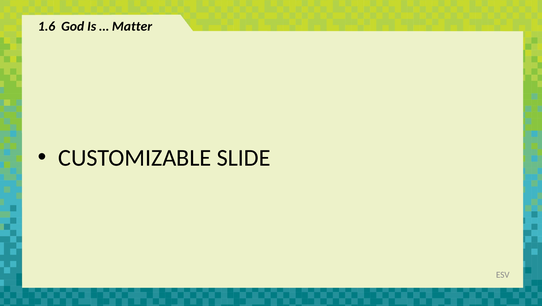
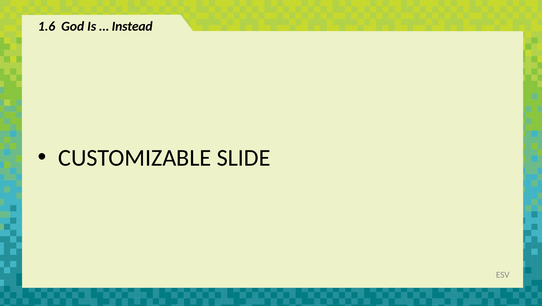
Matter: Matter -> Instead
